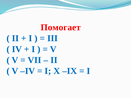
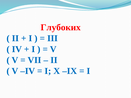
Помогает: Помогает -> Глубоких
